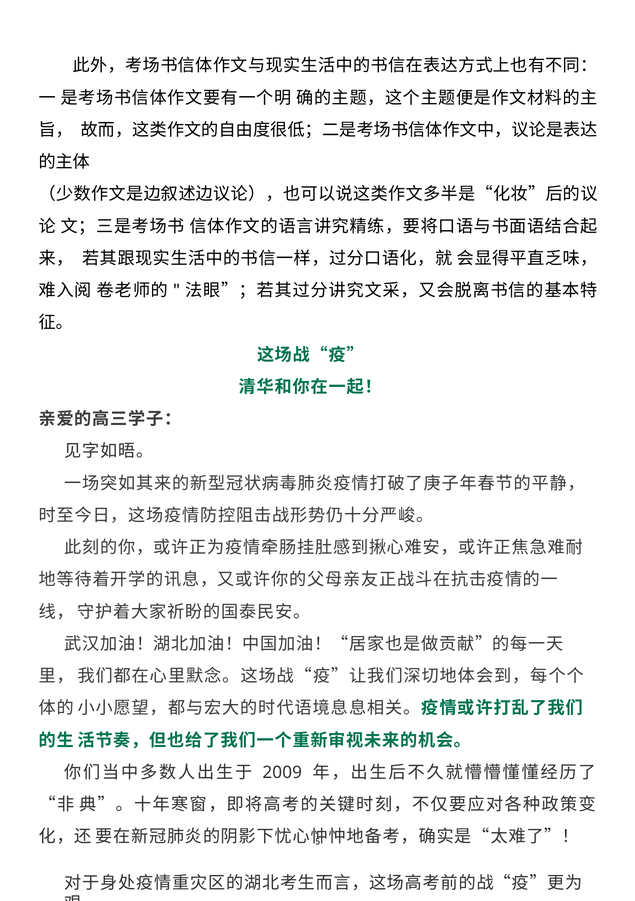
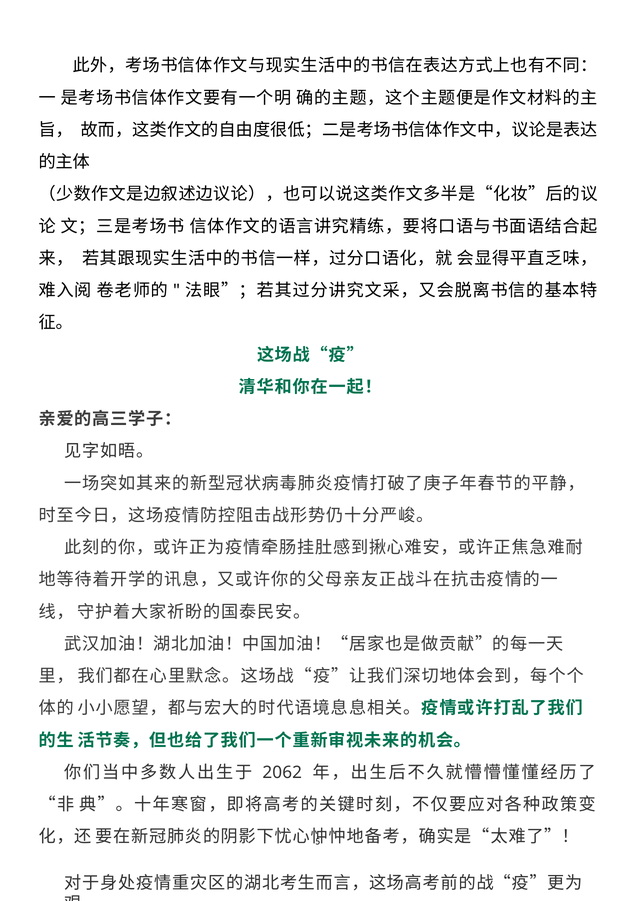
2009: 2009 -> 2062
